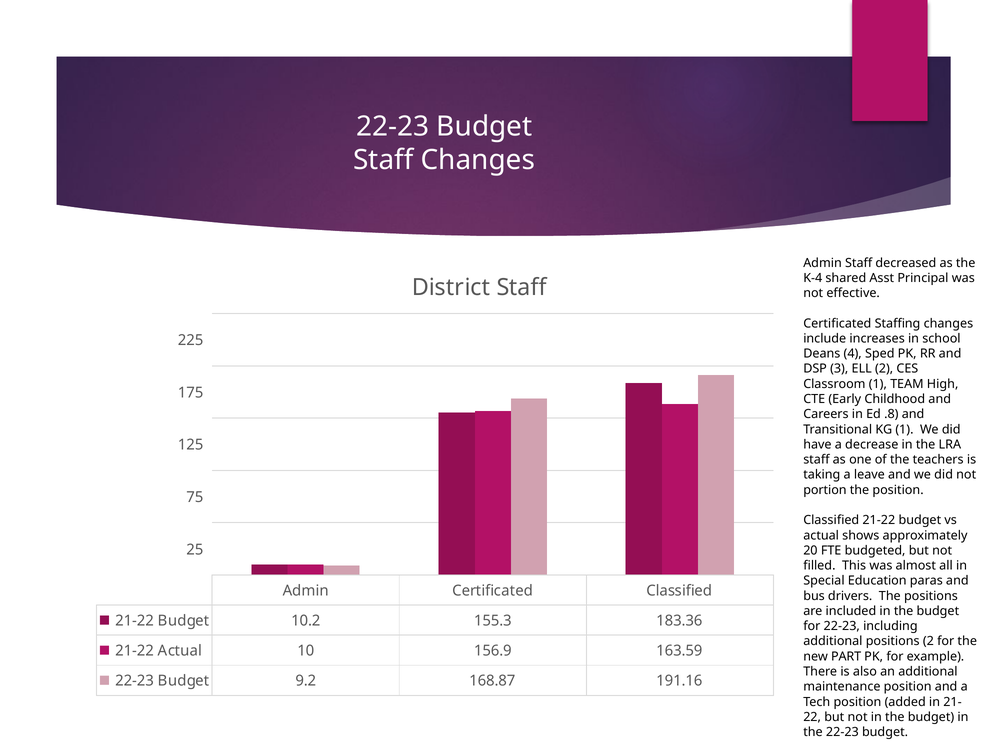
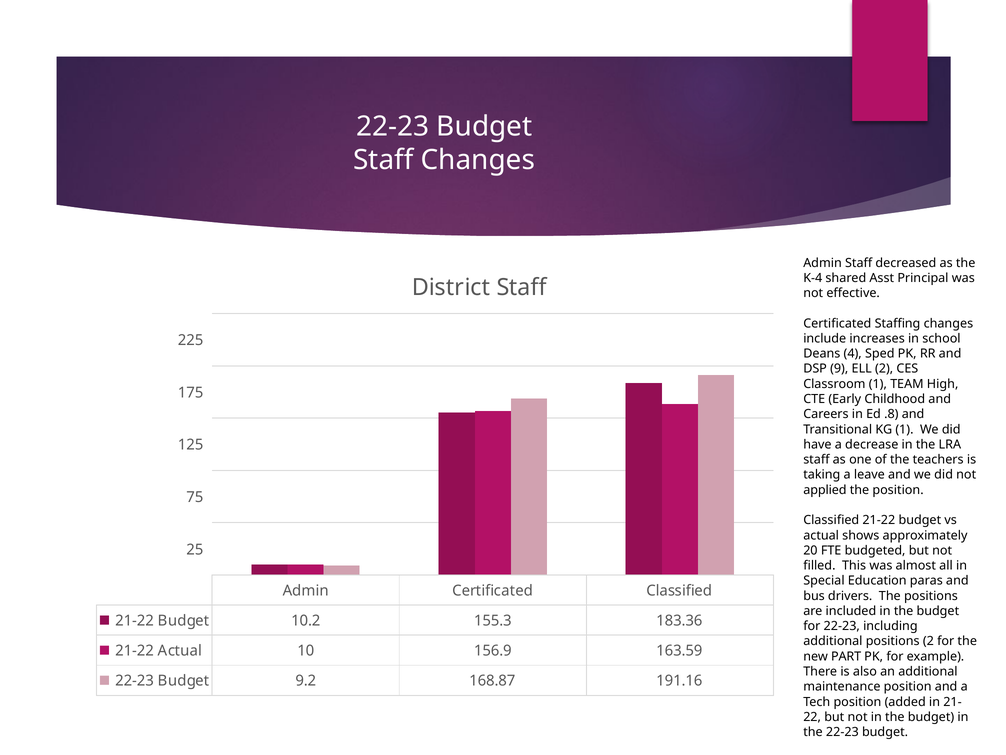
3: 3 -> 9
portion: portion -> applied
